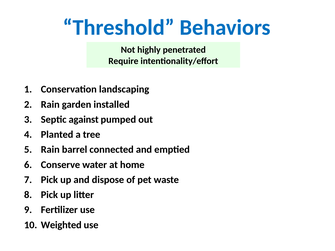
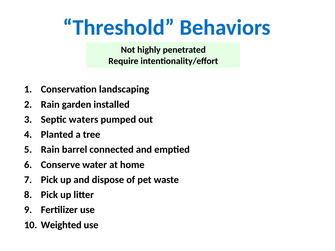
against: against -> waters
